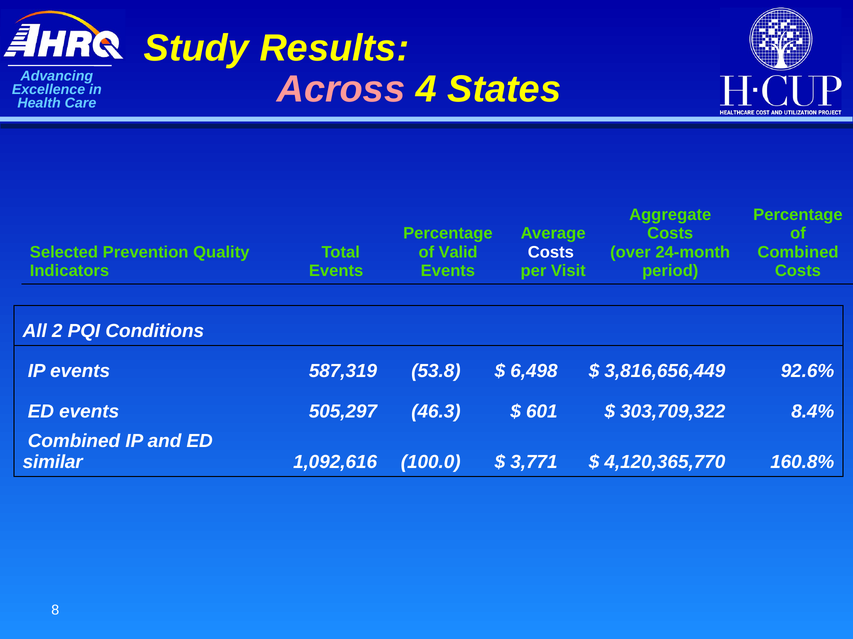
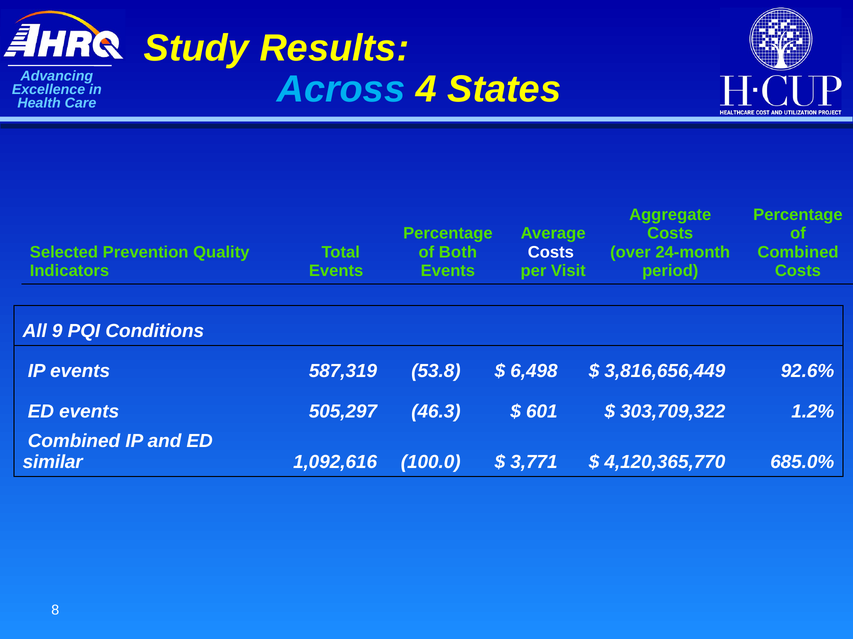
Across colour: pink -> light blue
Valid: Valid -> Both
2: 2 -> 9
8.4%: 8.4% -> 1.2%
160.8%: 160.8% -> 685.0%
